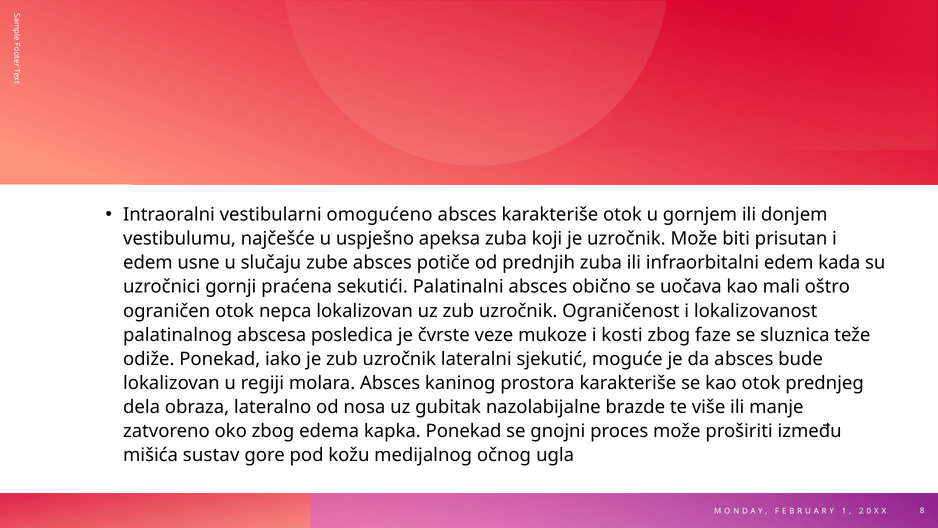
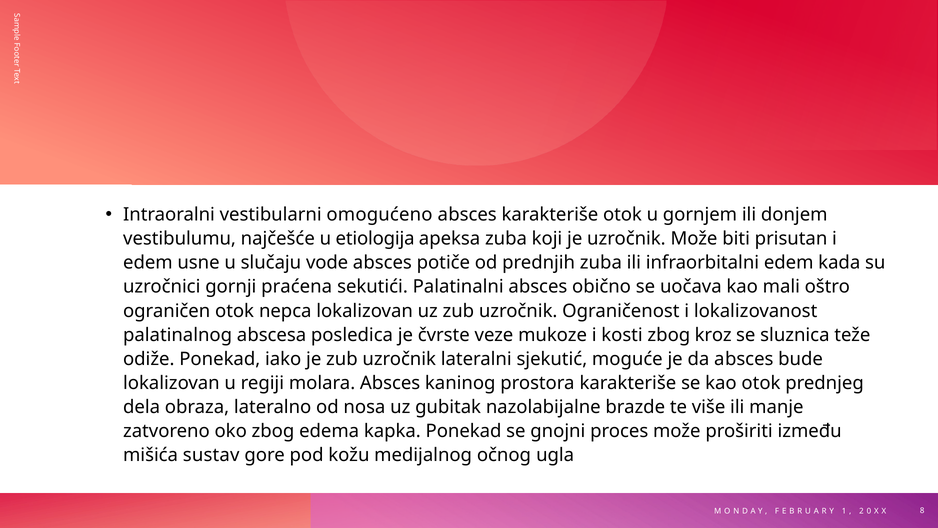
uspješno: uspješno -> etiologija
zube: zube -> vode
faze: faze -> kroz
